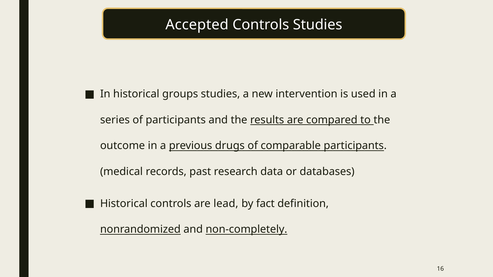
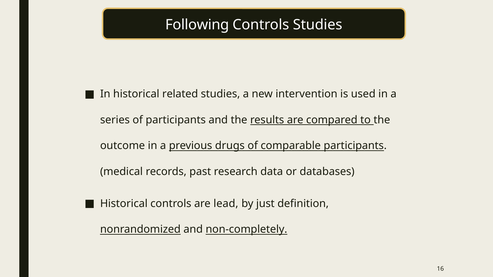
Accepted: Accepted -> Following
groups: groups -> related
fact: fact -> just
